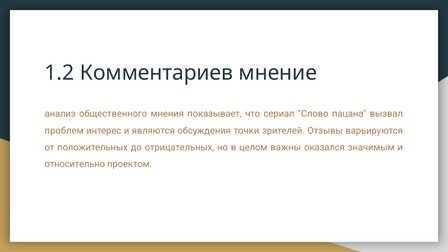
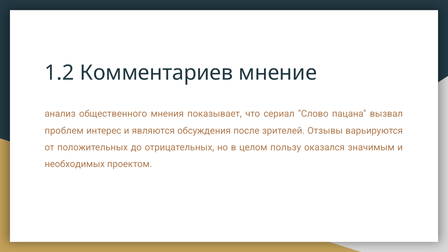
точки: точки -> после
важны: важны -> пользу
относительно: относительно -> необходимых
